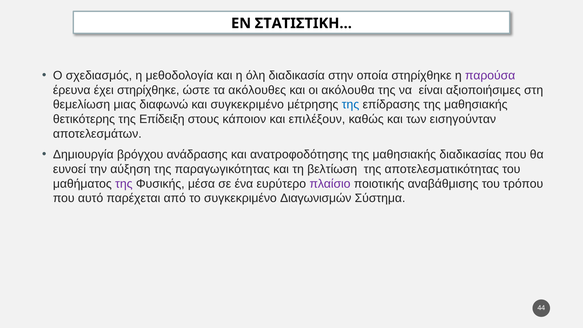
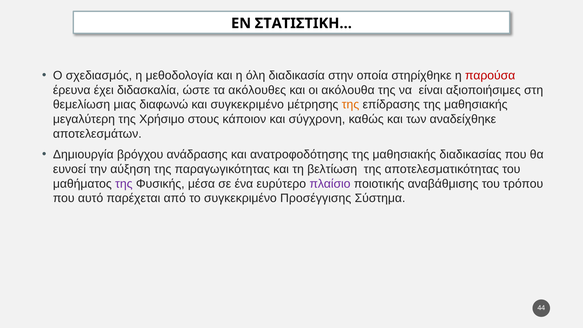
παρούσα colour: purple -> red
έχει στηρίχθηκε: στηρίχθηκε -> διδασκαλία
της at (350, 105) colour: blue -> orange
θετικότερης: θετικότερης -> μεγαλύτερη
Επίδειξη: Επίδειξη -> Χρήσιμο
επιλέξουν: επιλέξουν -> σύγχρονη
εισηγούνταν: εισηγούνταν -> αναδείχθηκε
Διαγωνισμών: Διαγωνισμών -> Προσέγγισης
